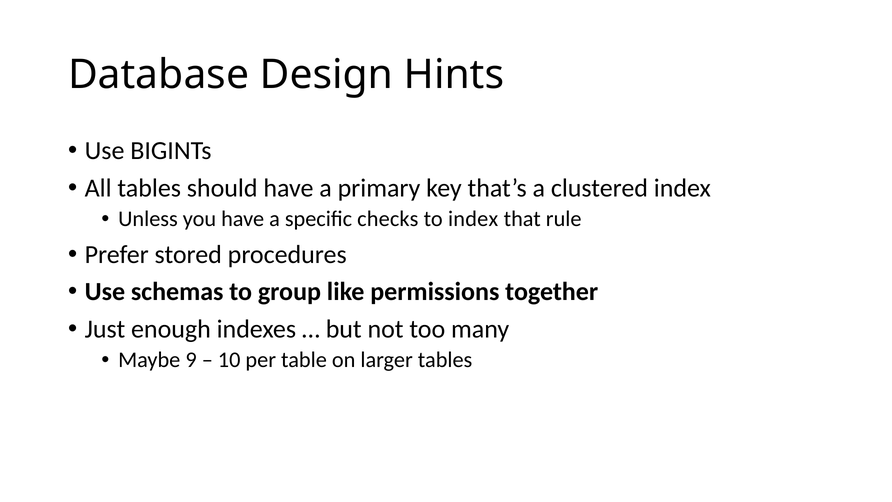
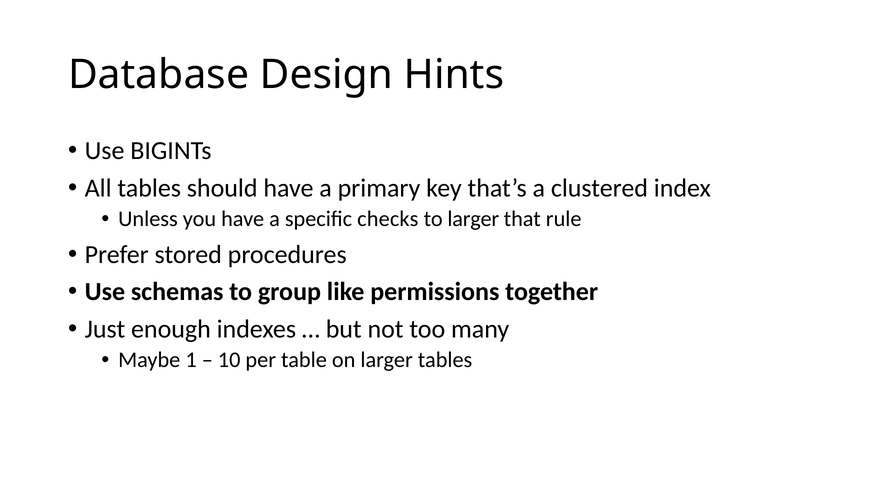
to index: index -> larger
9: 9 -> 1
